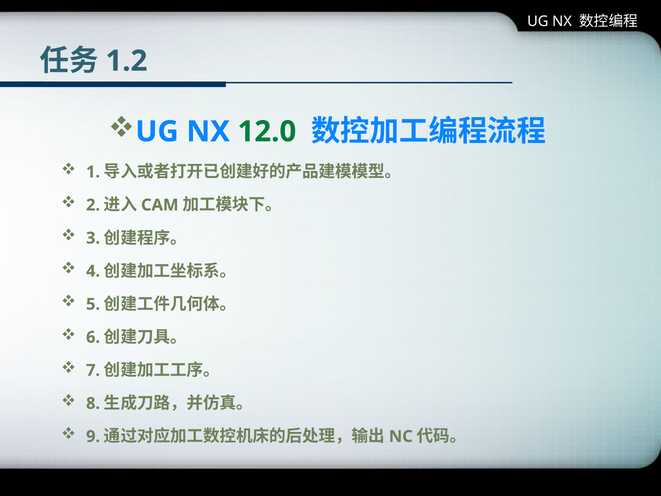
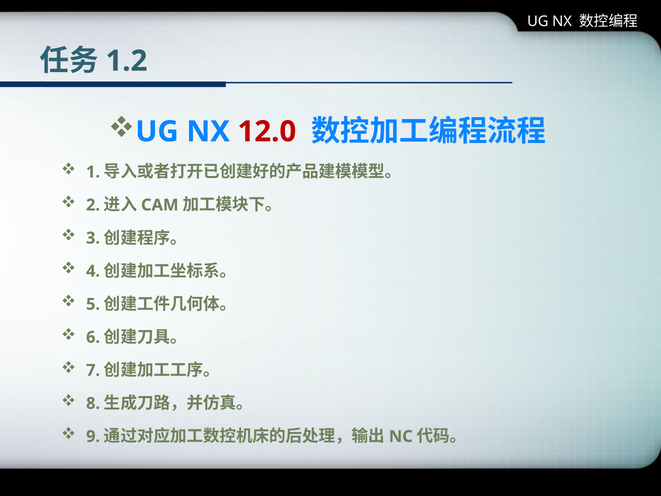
12.0 colour: green -> red
